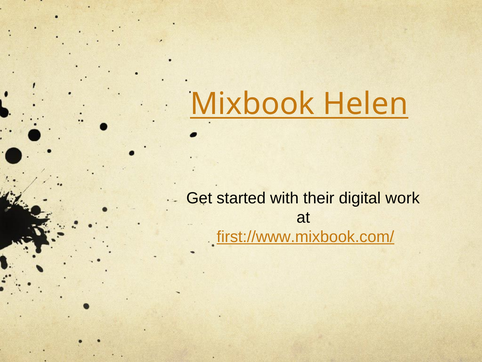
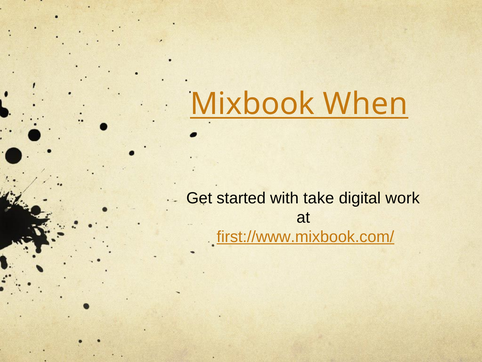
Helen: Helen -> When
their: their -> take
